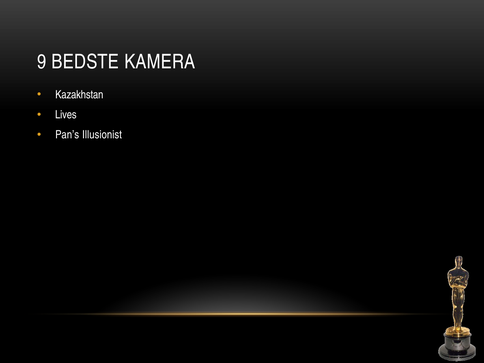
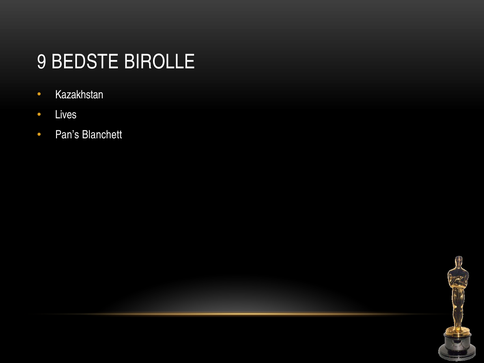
KAMERA: KAMERA -> BIROLLE
Illusionist: Illusionist -> Blanchett
